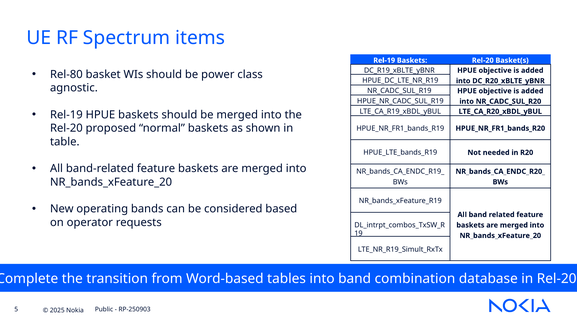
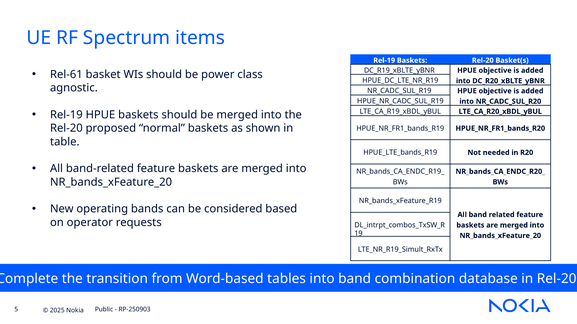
Rel-80: Rel-80 -> Rel-61
